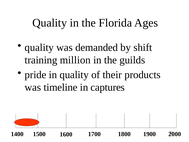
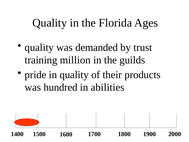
shift: shift -> trust
timeline: timeline -> hundred
captures: captures -> abilities
